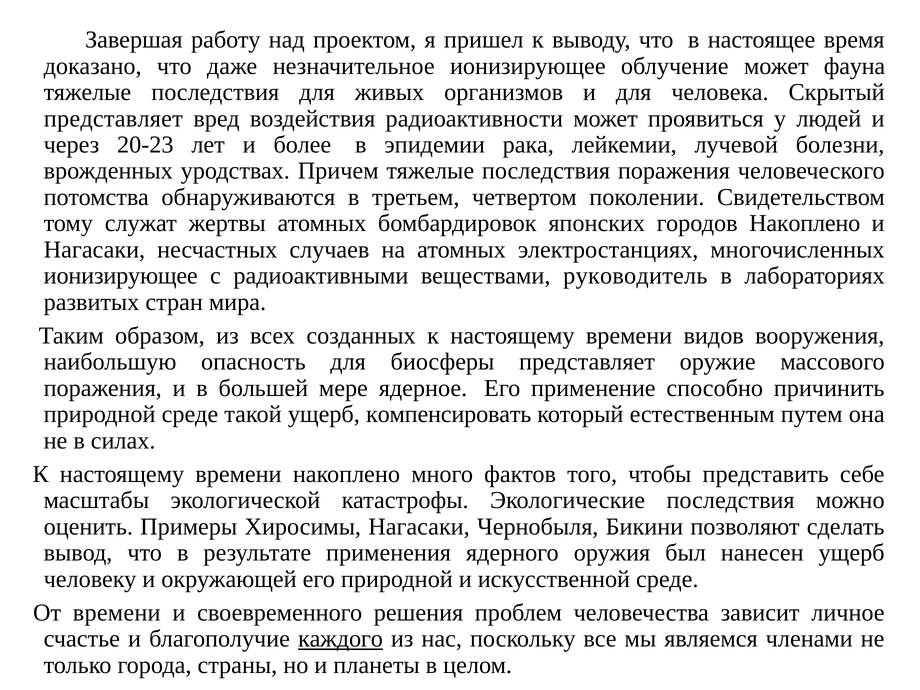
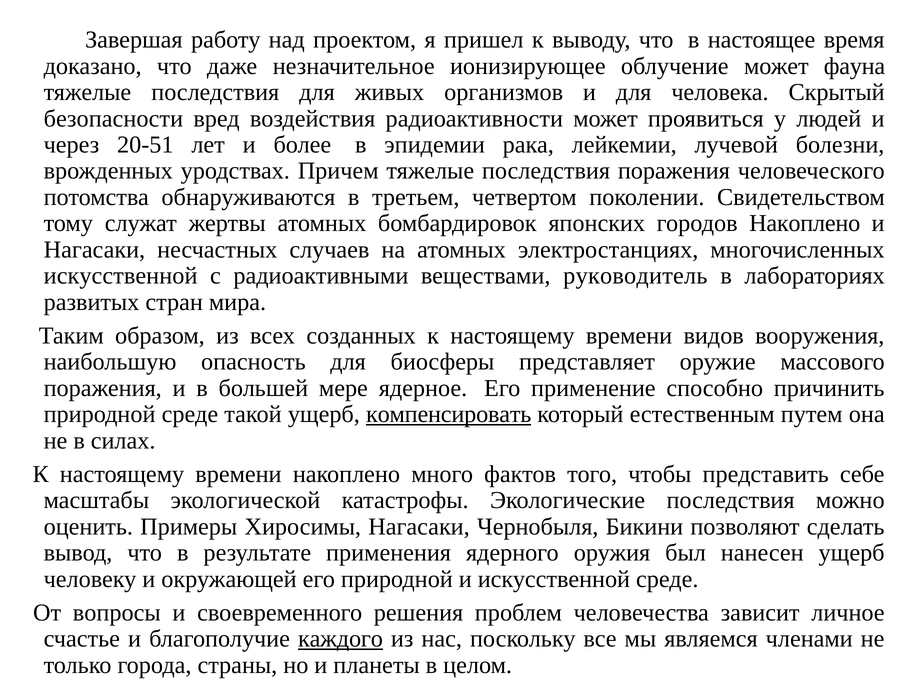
представляет at (113, 119): представляет -> безопасности
20-23: 20-23 -> 20-51
ионизирующее at (121, 276): ионизирующее -> искусственной
компенсировать underline: none -> present
От времени: времени -> вопросы
